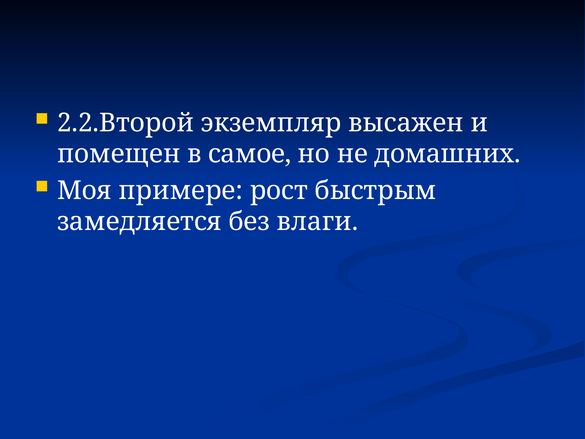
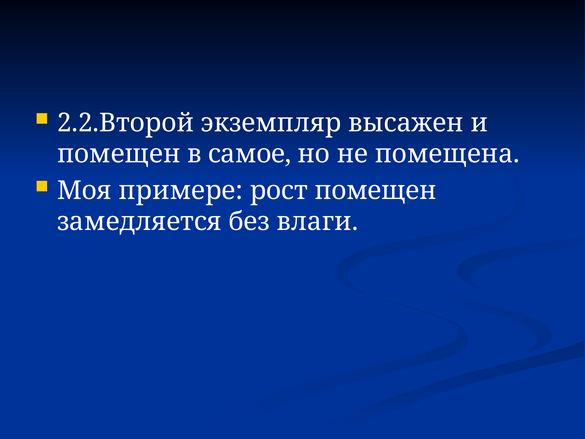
домашних: домашних -> помещена
рост быстрым: быстрым -> помещен
